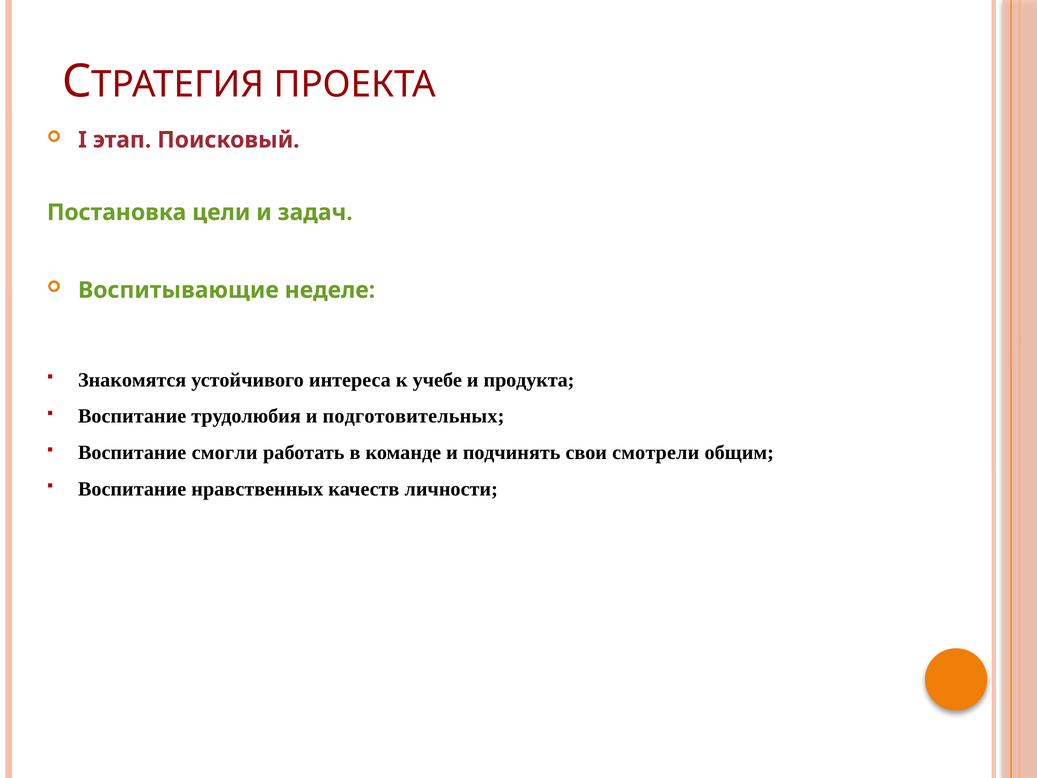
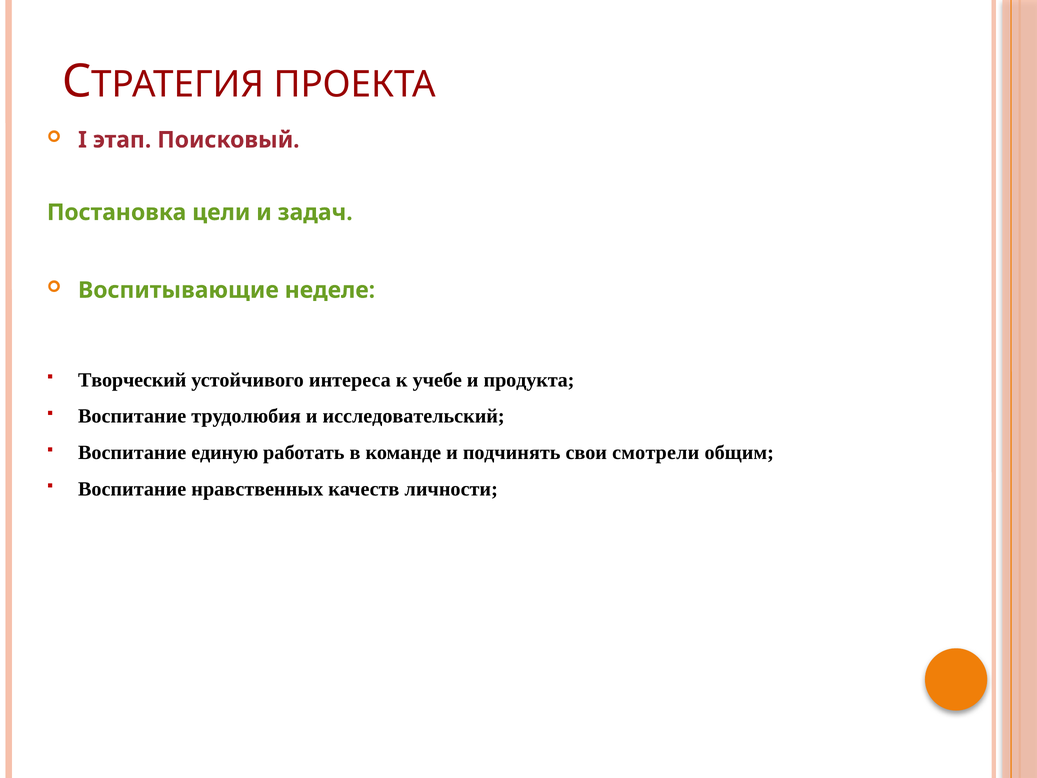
Знакомятся: Знакомятся -> Творческий
подготовительных: подготовительных -> исследовательский
смогли: смогли -> единую
